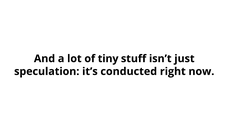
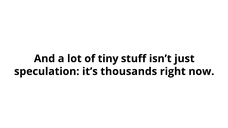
conducted: conducted -> thousands
